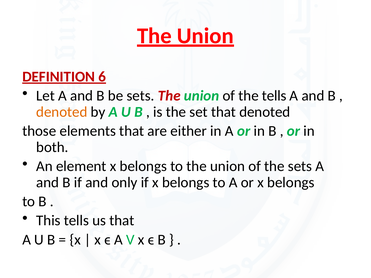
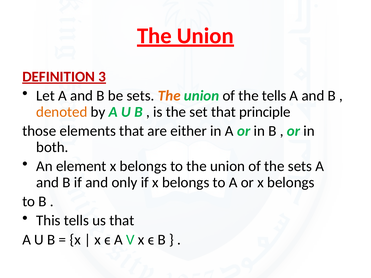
6: 6 -> 3
The at (169, 96) colour: red -> orange
that denoted: denoted -> principle
